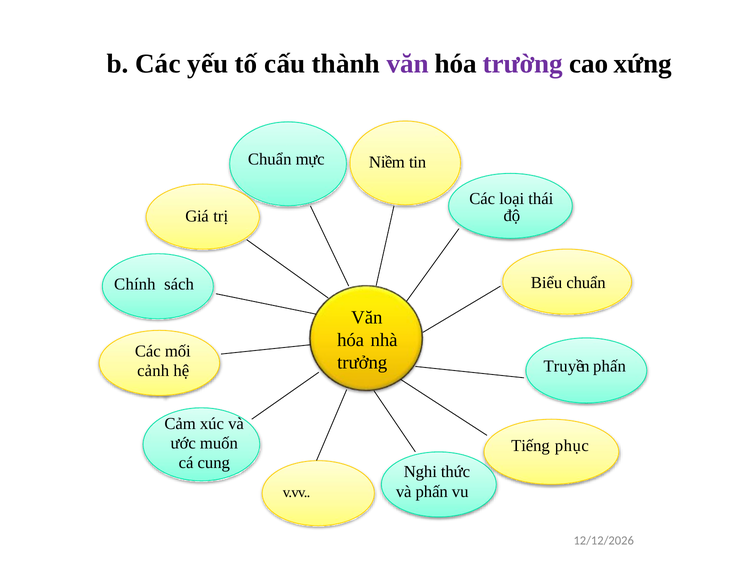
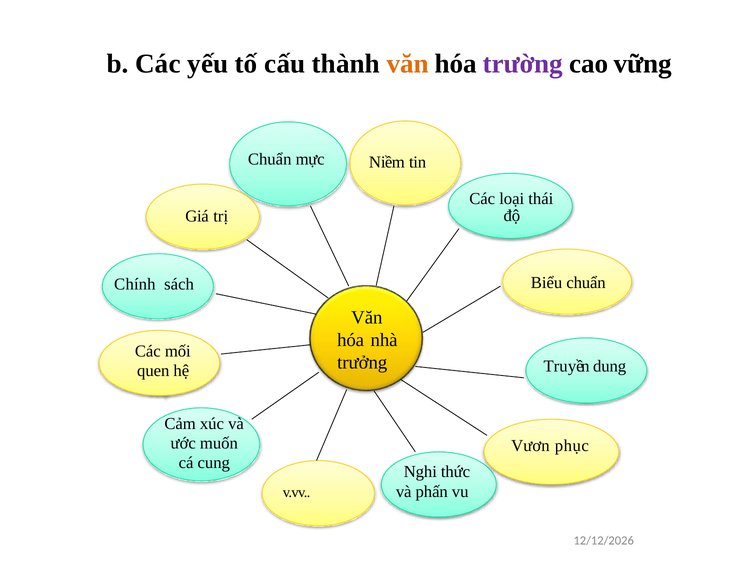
văn at (408, 64) colour: purple -> orange
xứng: xứng -> vững
Truyền phấn: phấn -> dung
cảnh: cảnh -> quen
Tiếng: Tiếng -> Vươn
